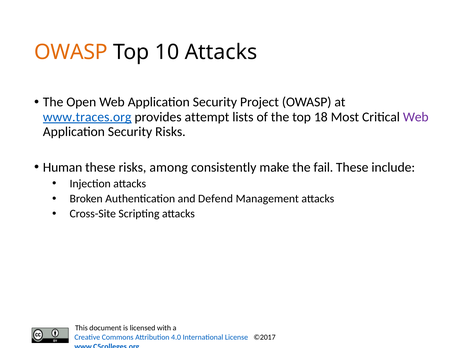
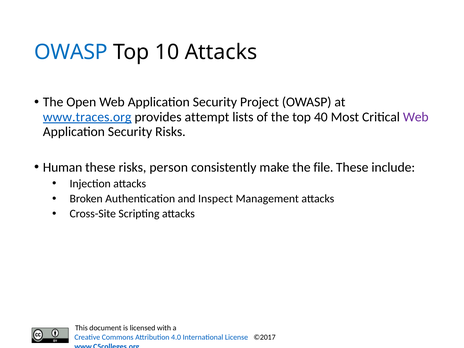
OWASP at (71, 52) colour: orange -> blue
18: 18 -> 40
among: among -> person
fail: fail -> file
Defend: Defend -> Inspect
